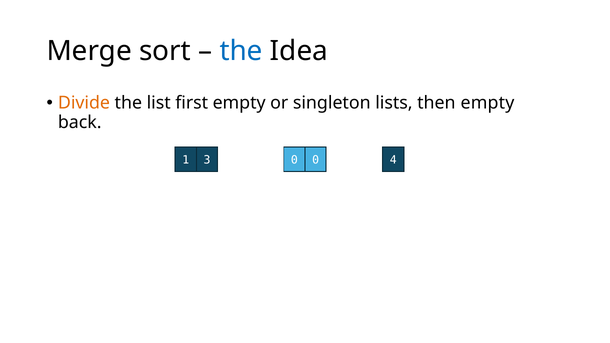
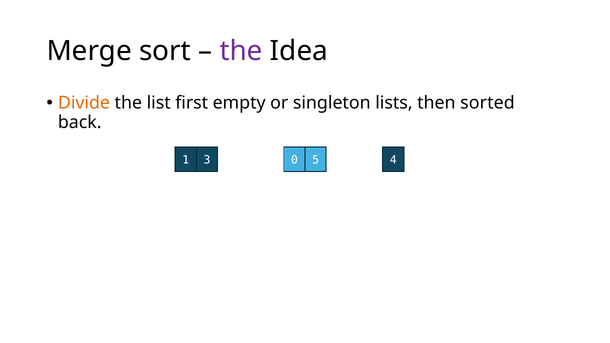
the at (241, 51) colour: blue -> purple
then empty: empty -> sorted
1 0: 0 -> 5
